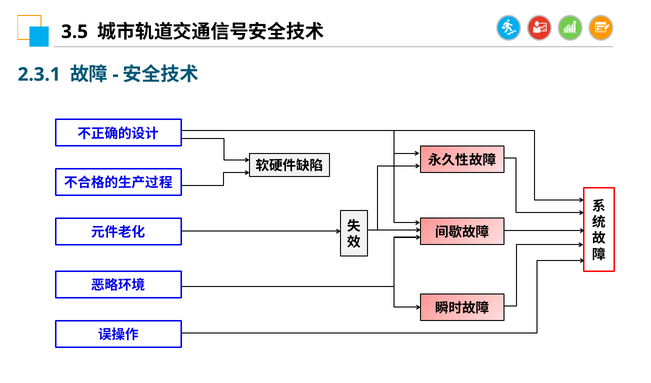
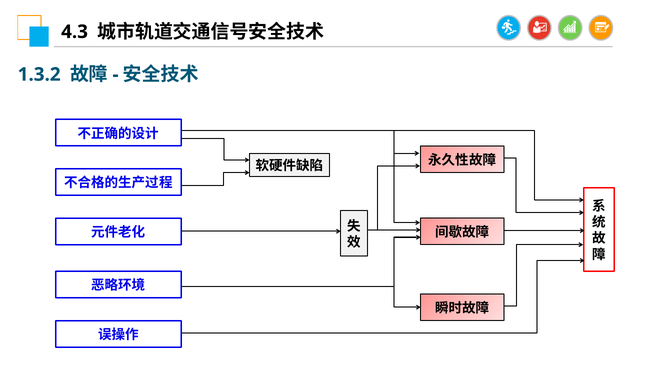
3.5: 3.5 -> 4.3
2.3.1: 2.3.1 -> 1.3.2
